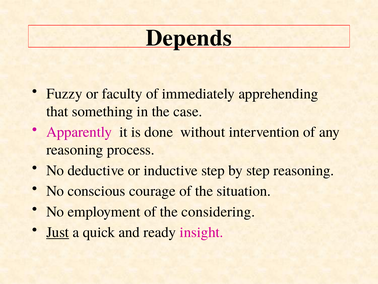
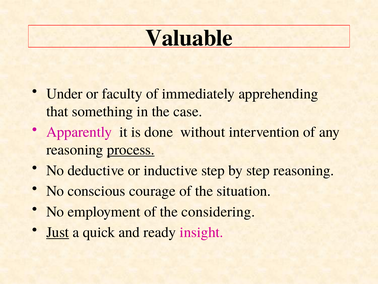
Depends: Depends -> Valuable
Fuzzy: Fuzzy -> Under
process underline: none -> present
